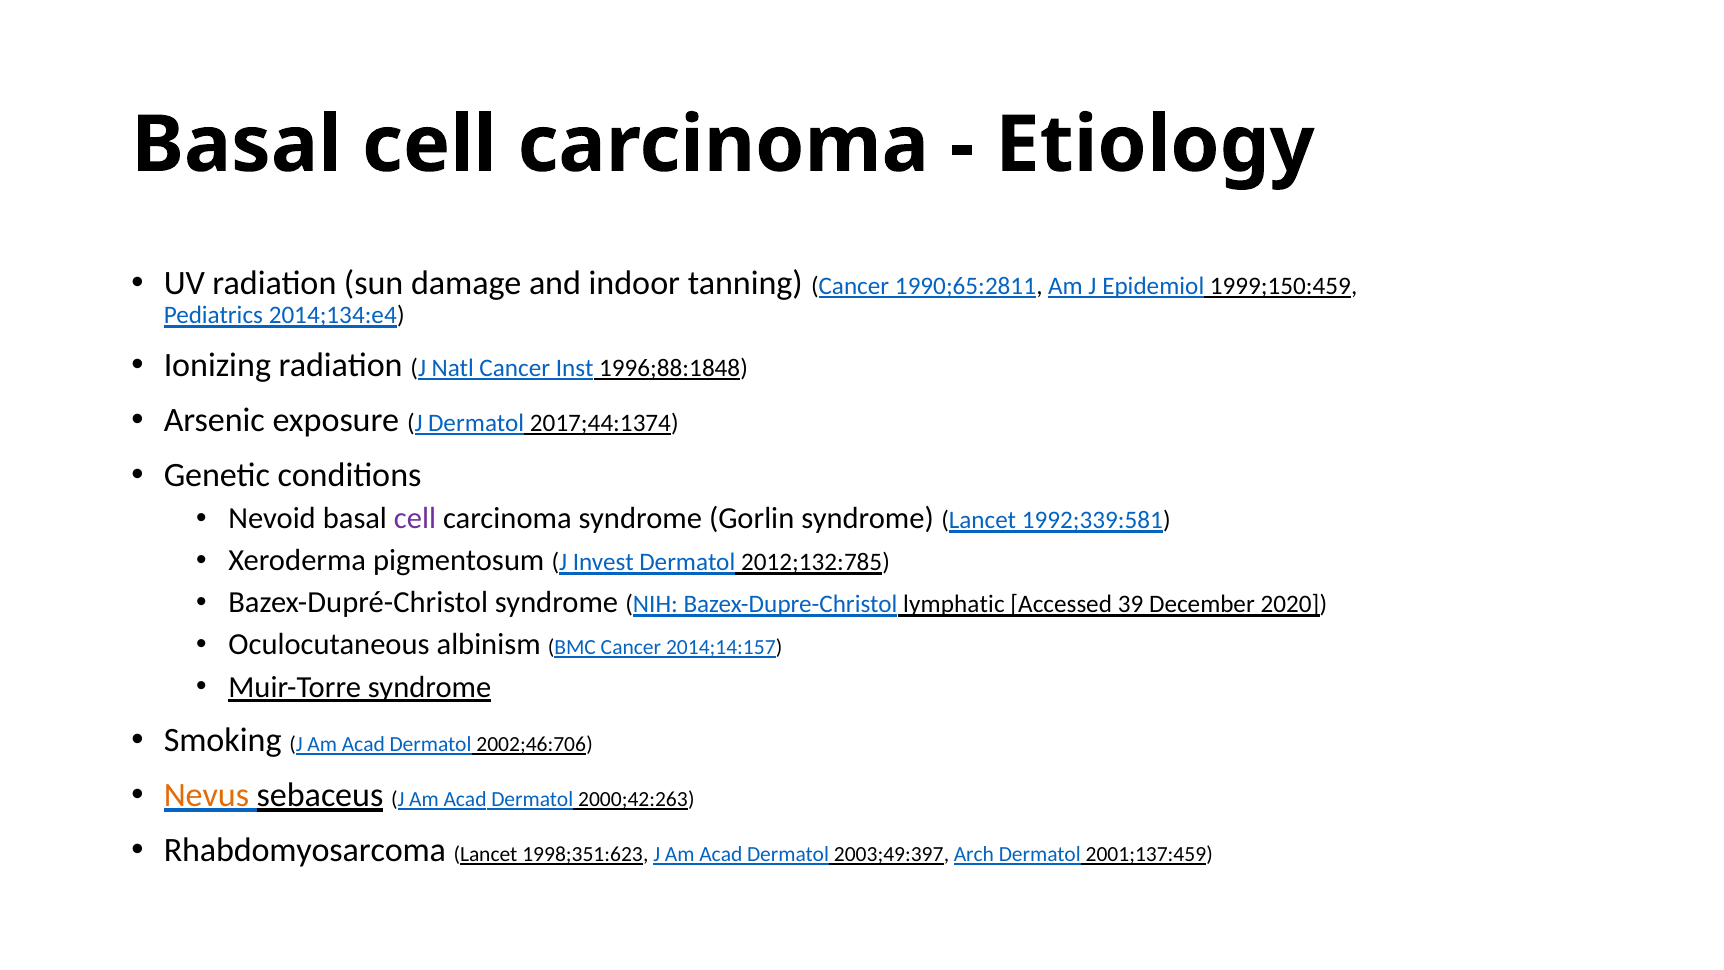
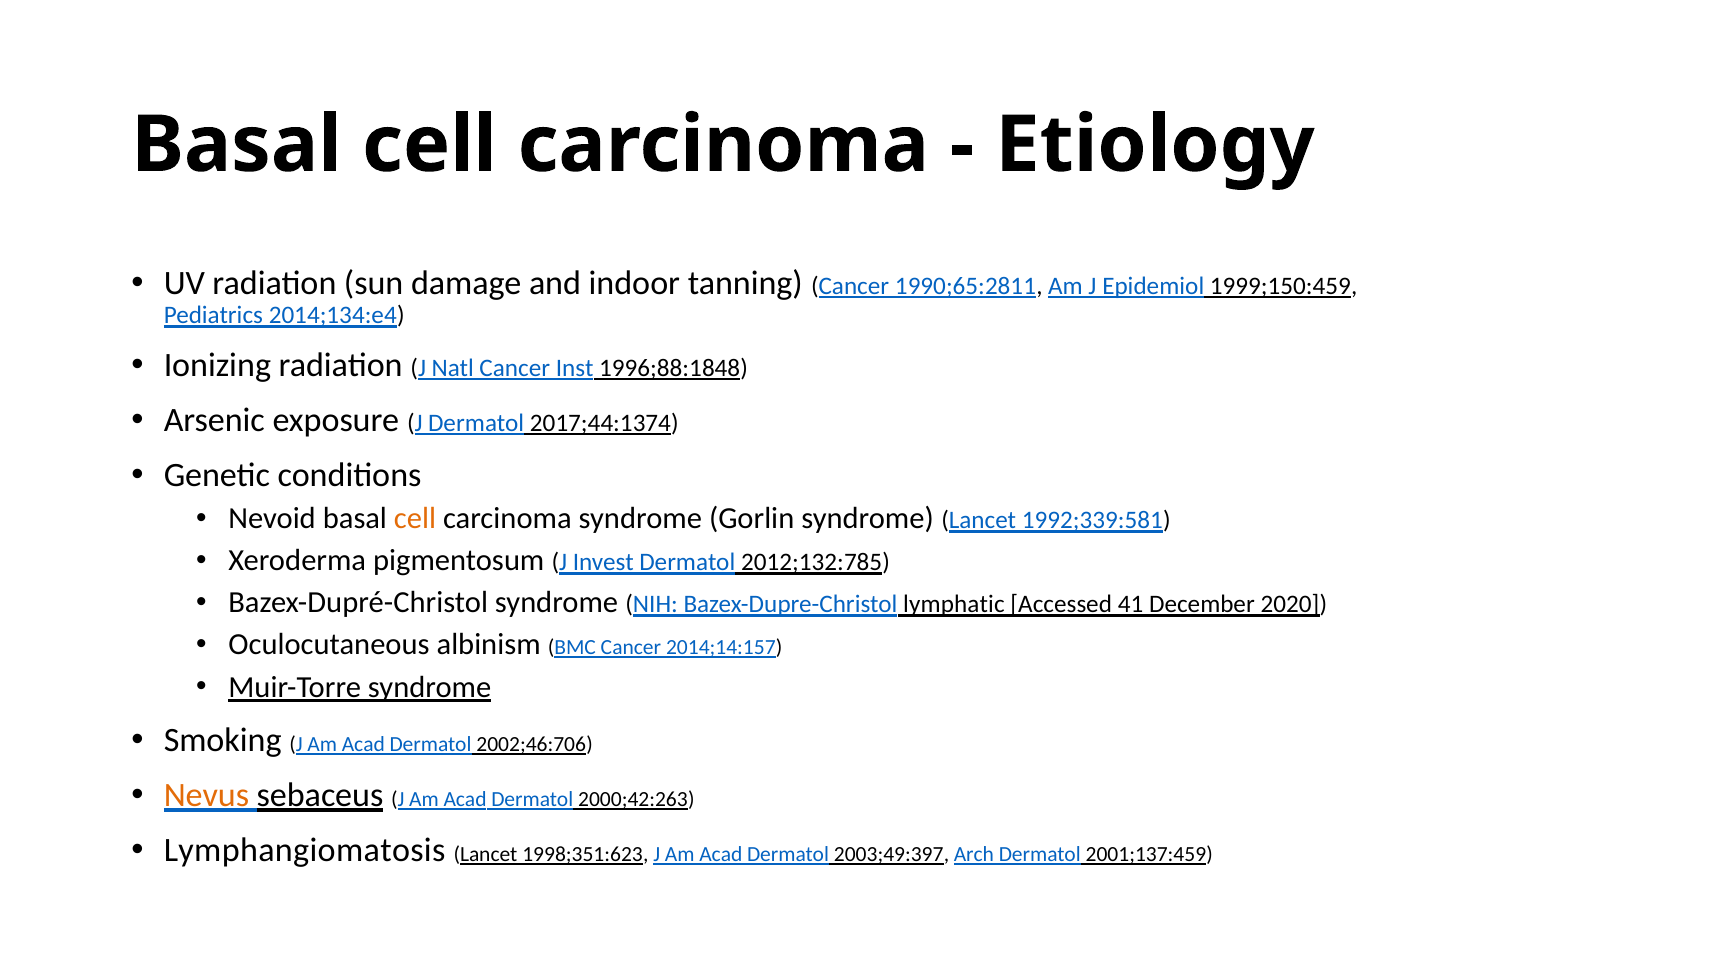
cell at (415, 519) colour: purple -> orange
39: 39 -> 41
Rhabdomyosarcoma: Rhabdomyosarcoma -> Lymphangiomatosis
